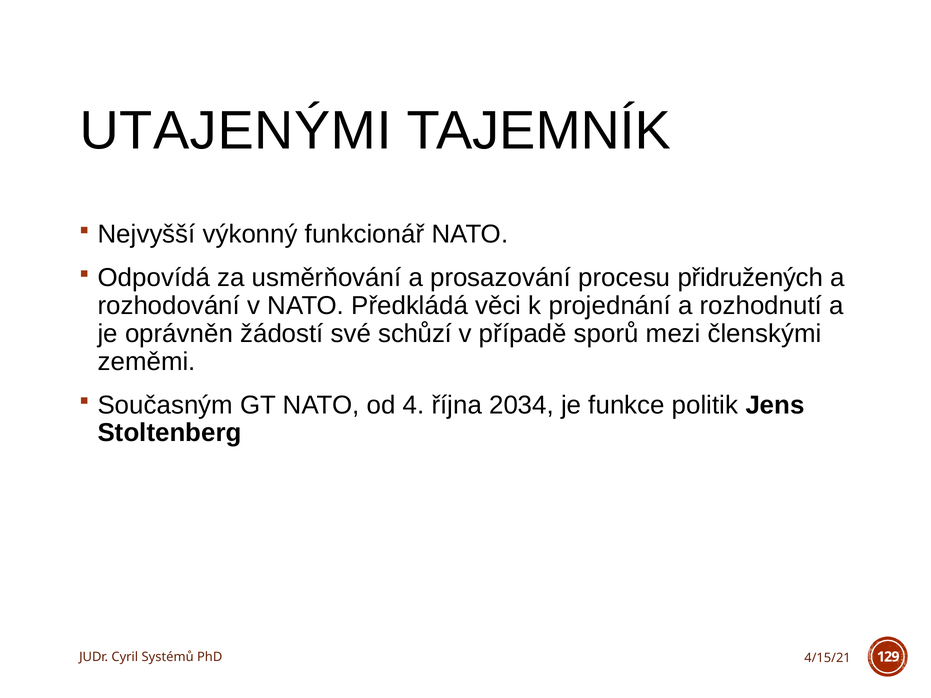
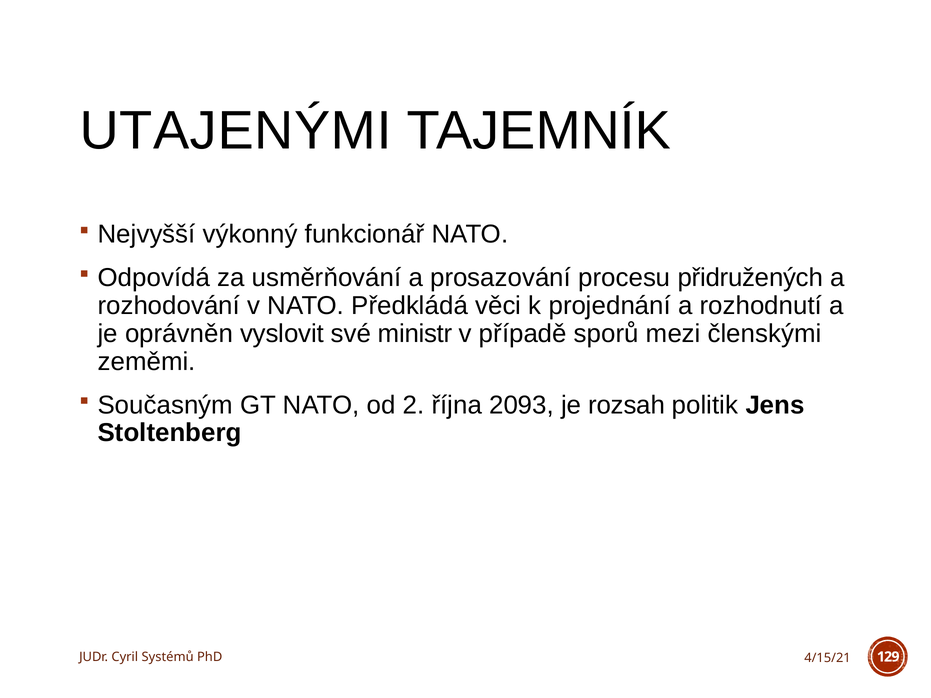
žádostí: žádostí -> vyslovit
schůzí: schůzí -> ministr
4: 4 -> 2
2034: 2034 -> 2093
funkce: funkce -> rozsah
